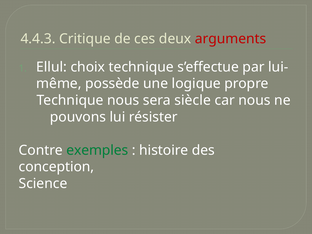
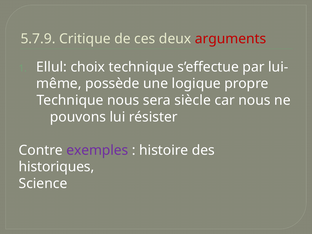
4.4.3: 4.4.3 -> 5.7.9
exemples colour: green -> purple
conception: conception -> historiques
